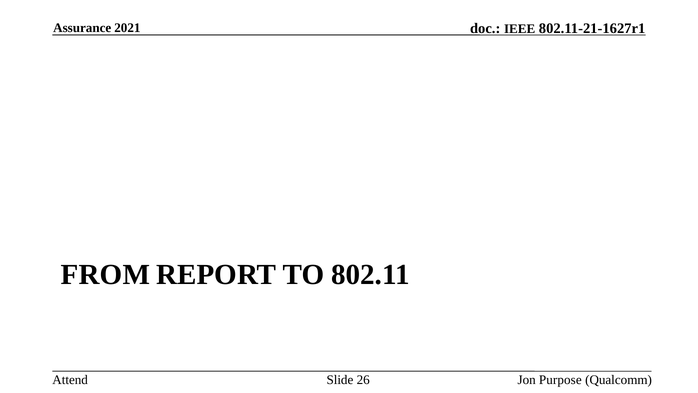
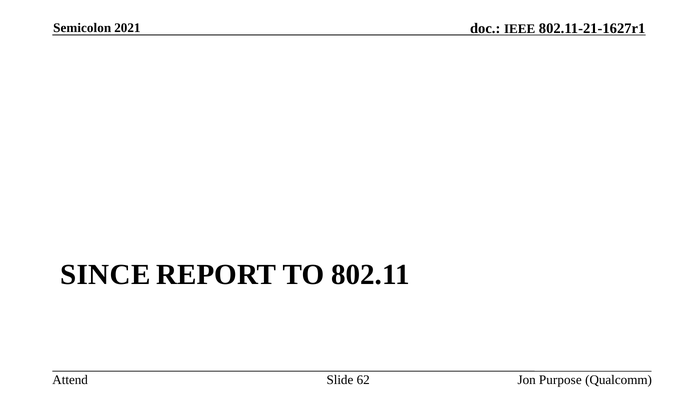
Assurance: Assurance -> Semicolon
FROM: FROM -> SINCE
26: 26 -> 62
